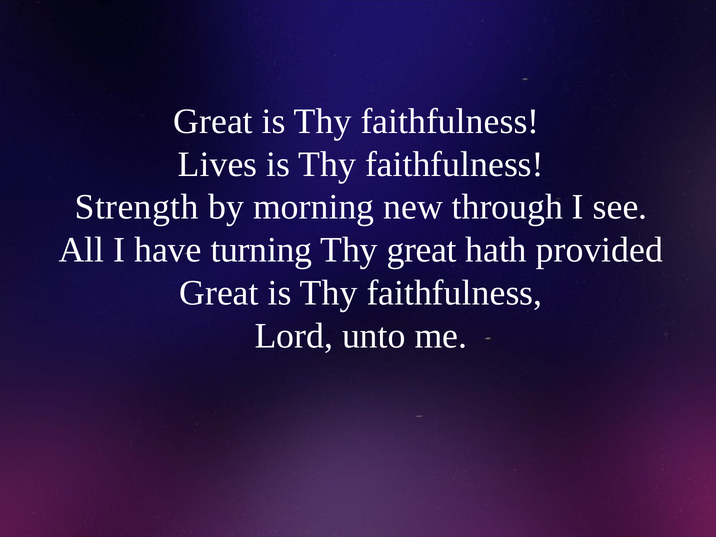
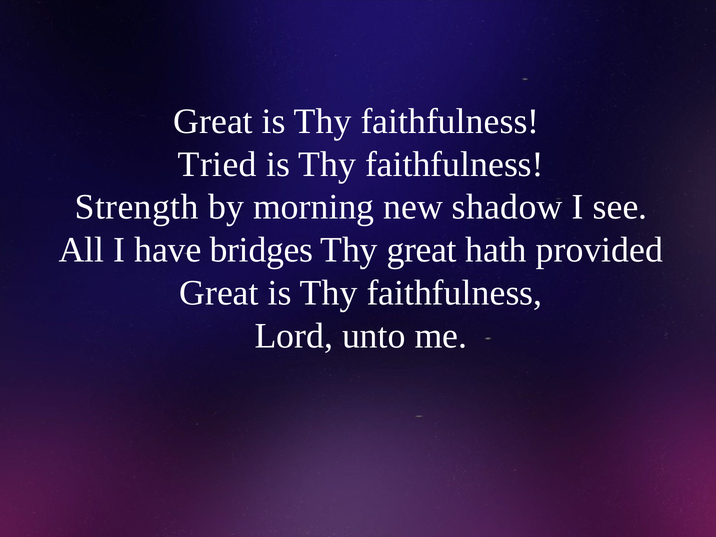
Lives: Lives -> Tried
through: through -> shadow
turning: turning -> bridges
